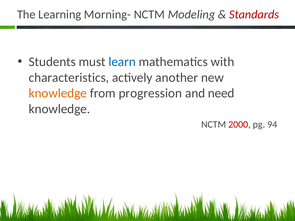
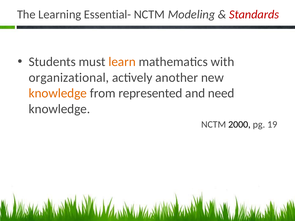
Morning-: Morning- -> Essential-
learn colour: blue -> orange
characteristics: characteristics -> organizational
progression: progression -> represented
2000 colour: red -> black
94: 94 -> 19
